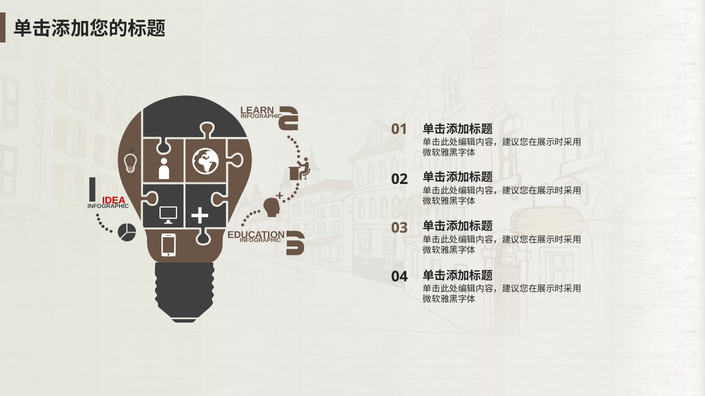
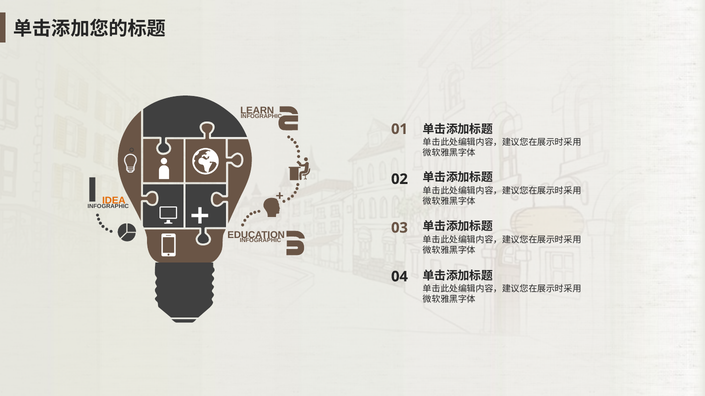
IDEA colour: red -> orange
